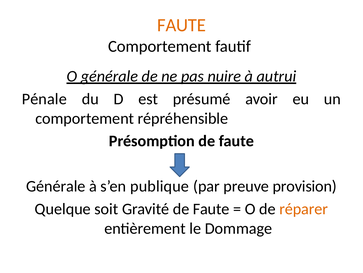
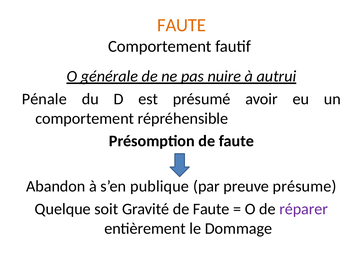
Générale at (56, 186): Générale -> Abandon
provision: provision -> présume
réparer colour: orange -> purple
